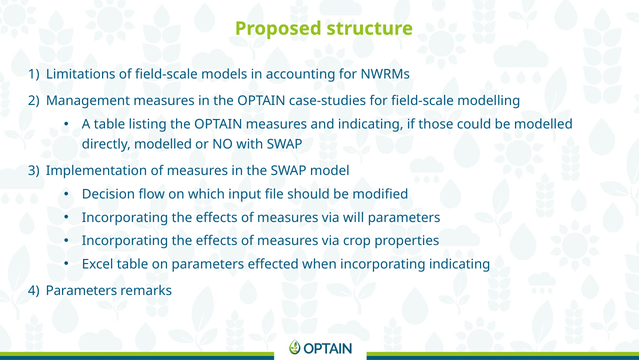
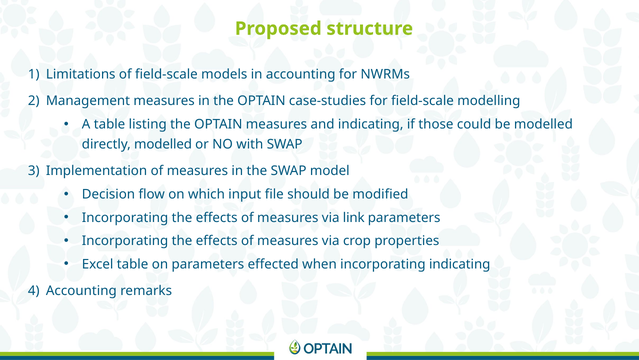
will: will -> link
Parameters at (81, 291): Parameters -> Accounting
